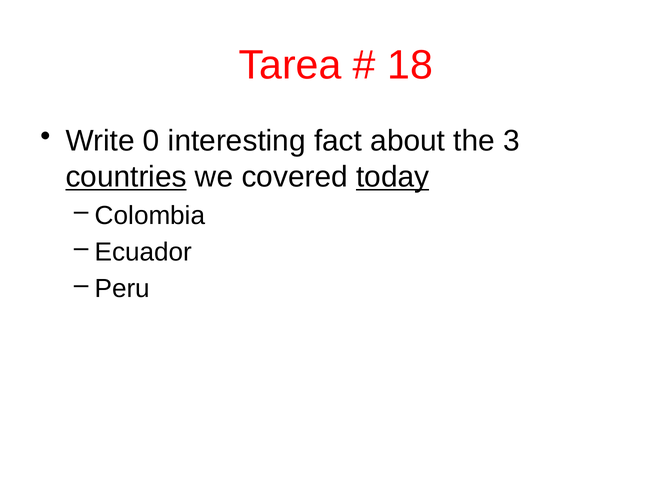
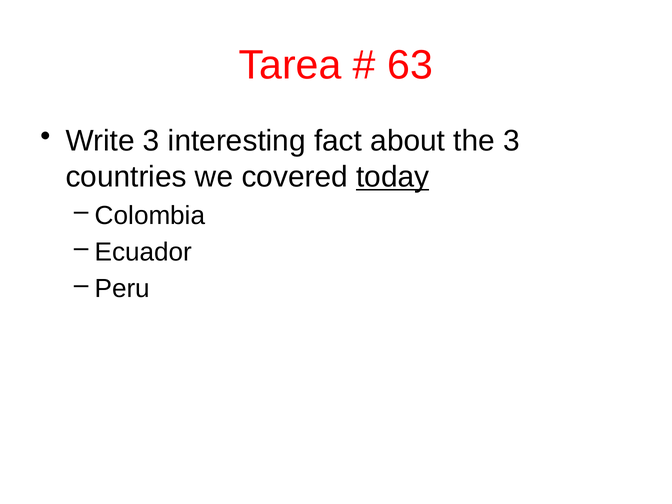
18: 18 -> 63
Write 0: 0 -> 3
countries underline: present -> none
